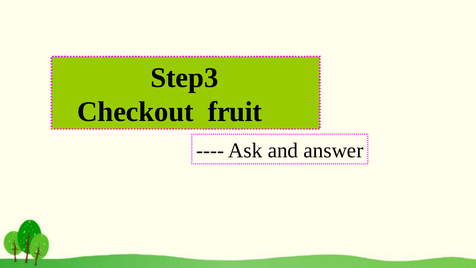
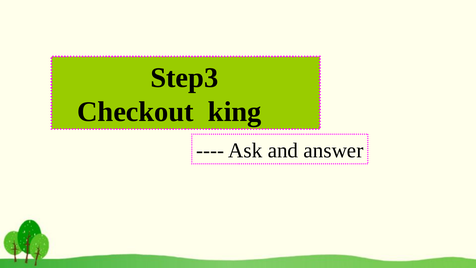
fruit: fruit -> king
